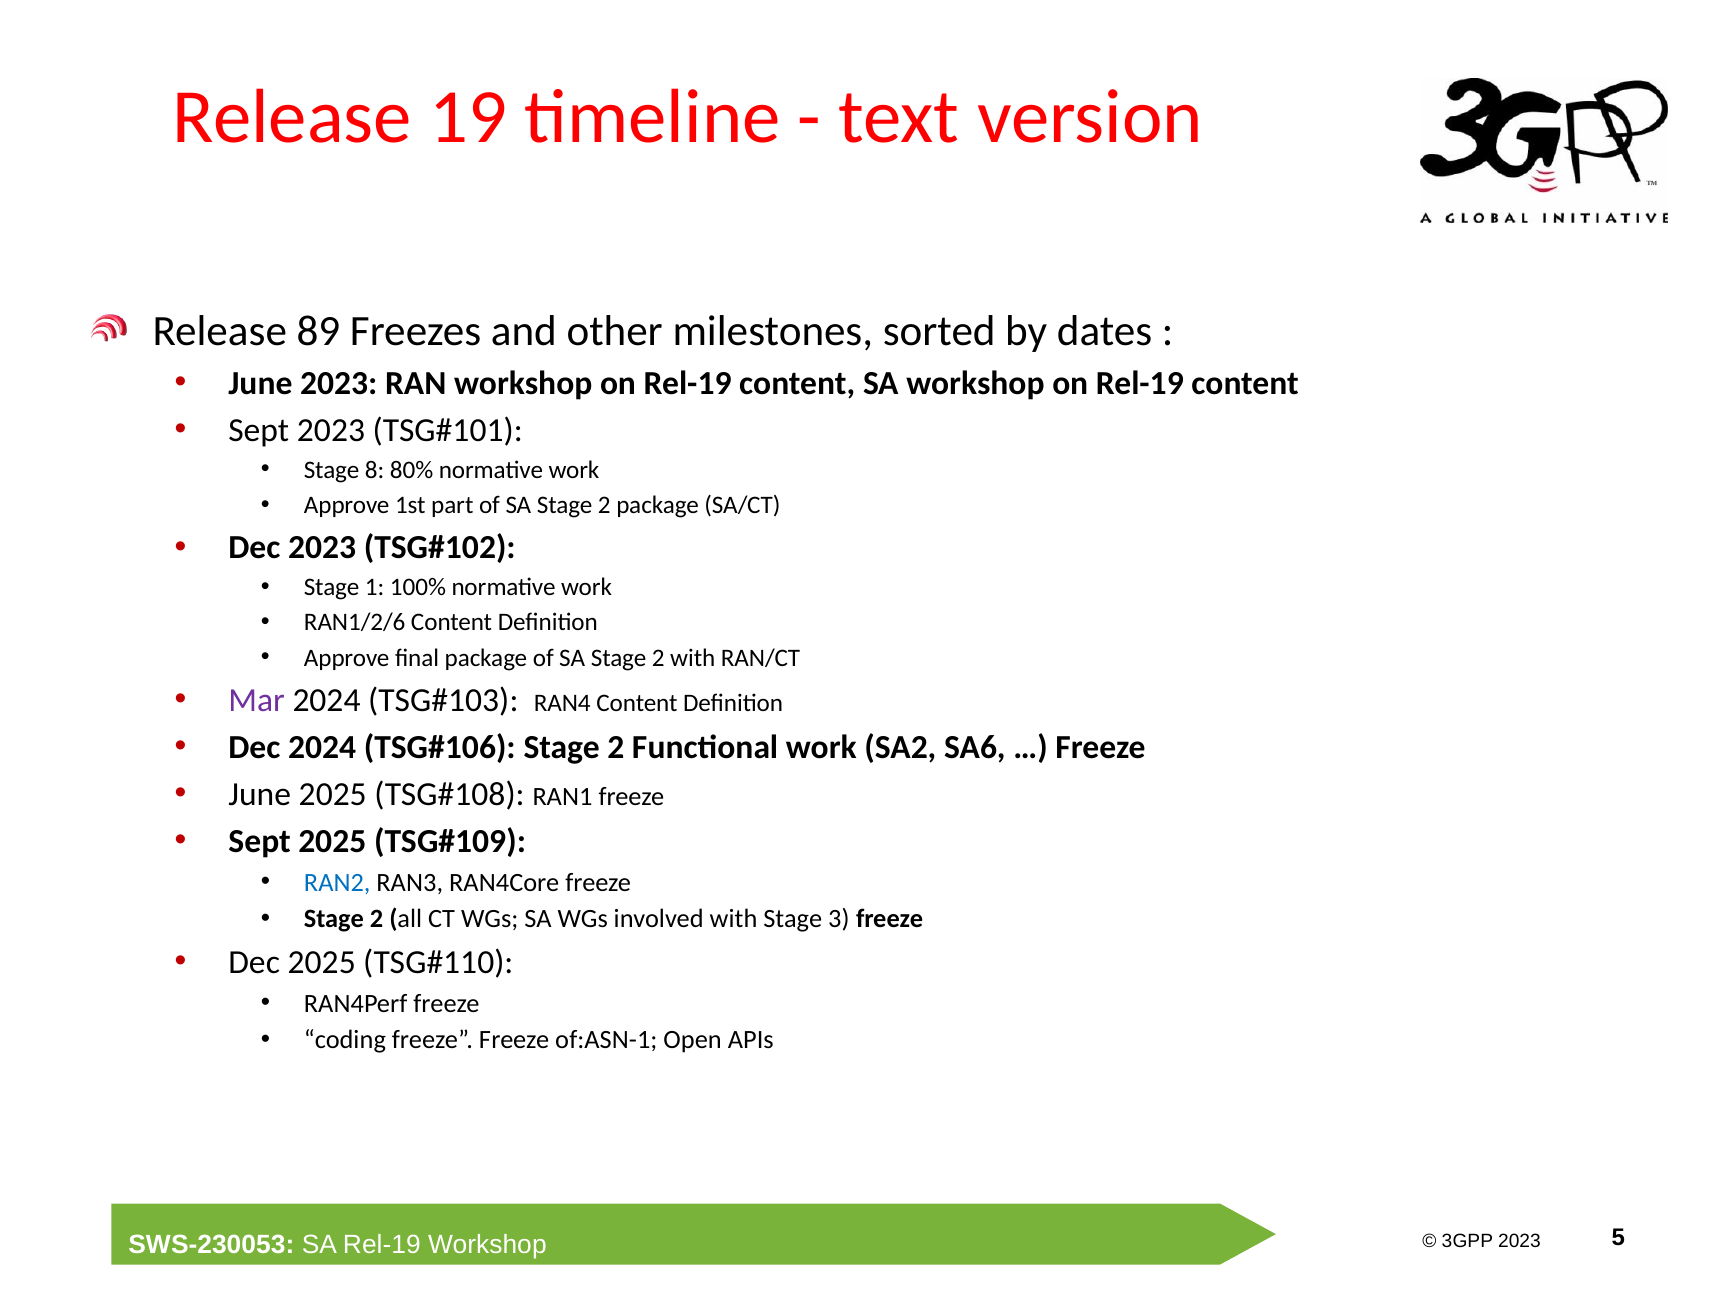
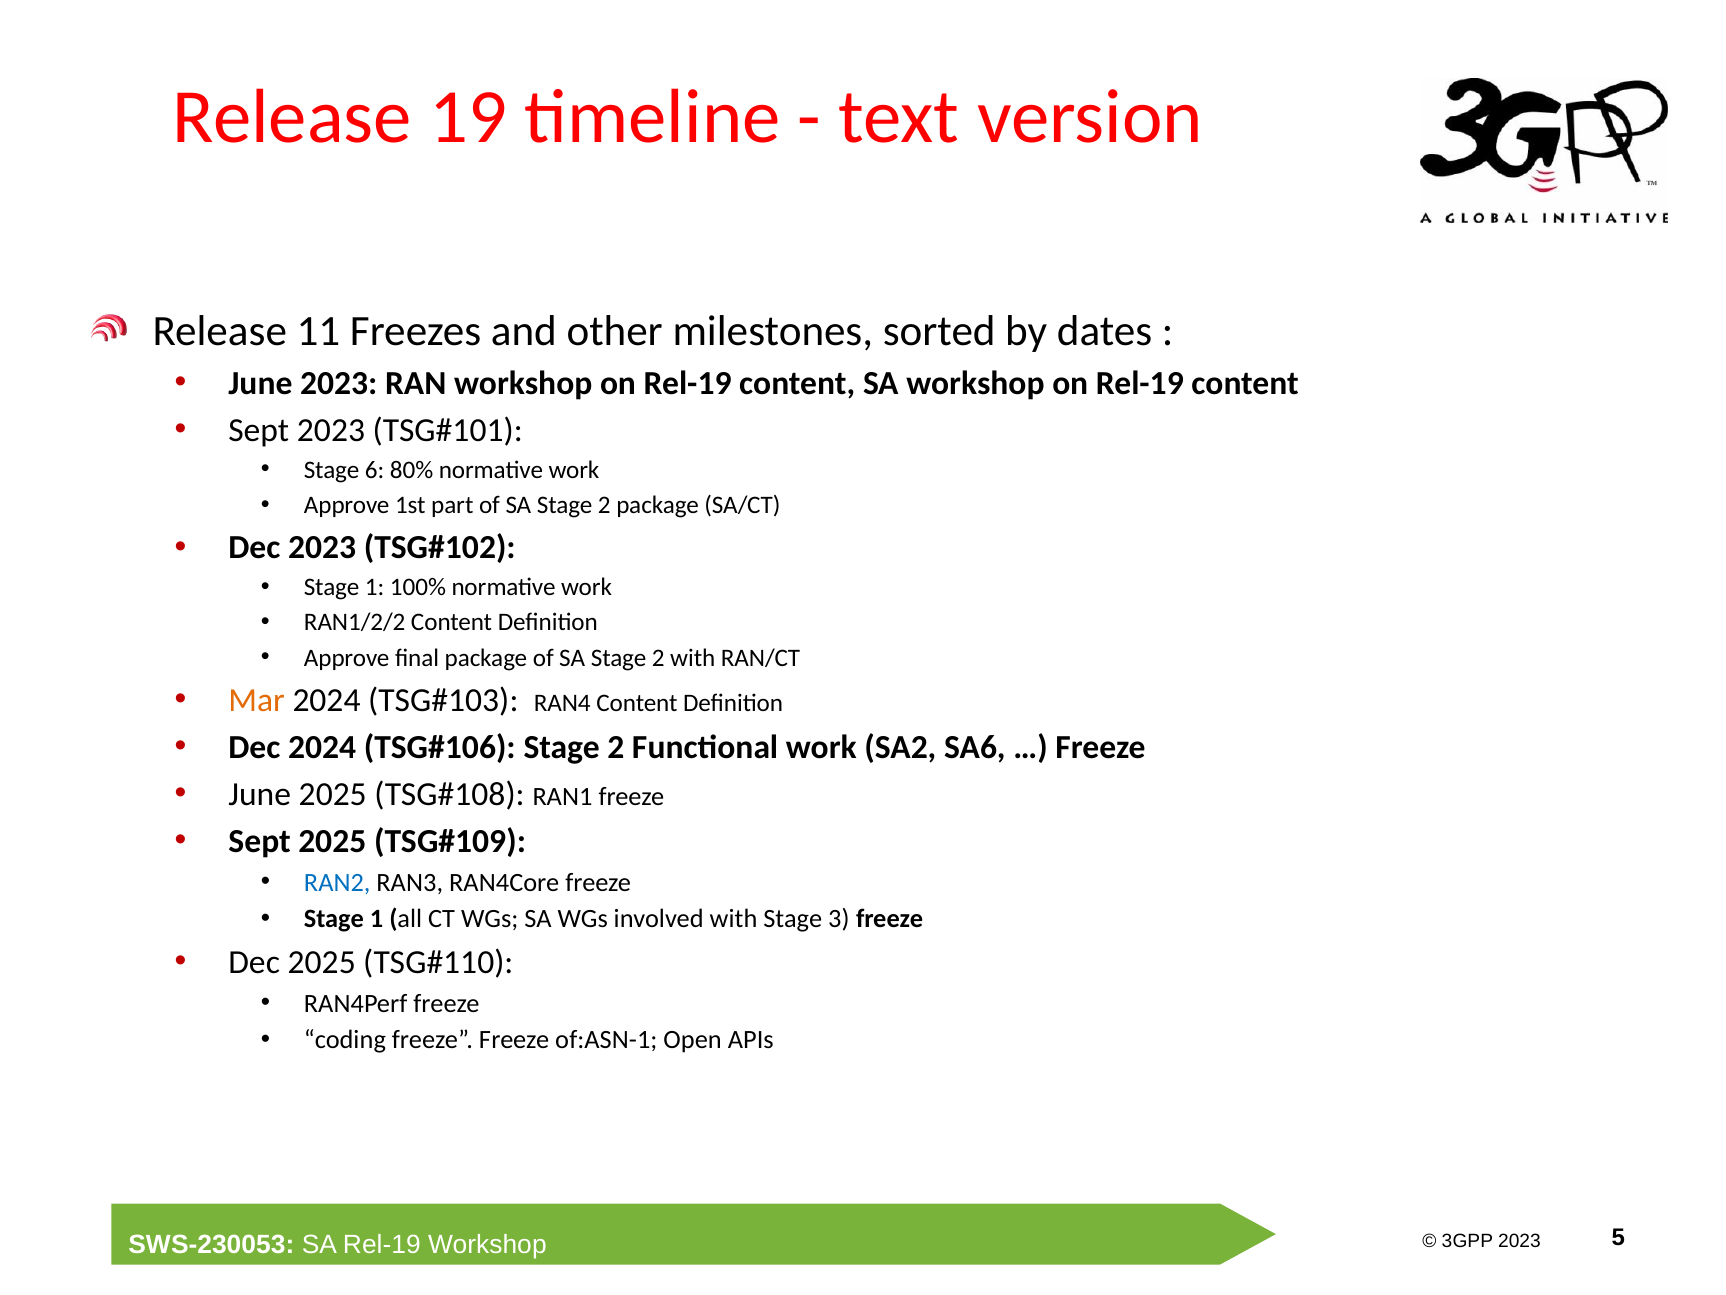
89: 89 -> 11
8: 8 -> 6
RAN1/2/6: RAN1/2/6 -> RAN1/2/2
Mar colour: purple -> orange
2 at (376, 919): 2 -> 1
